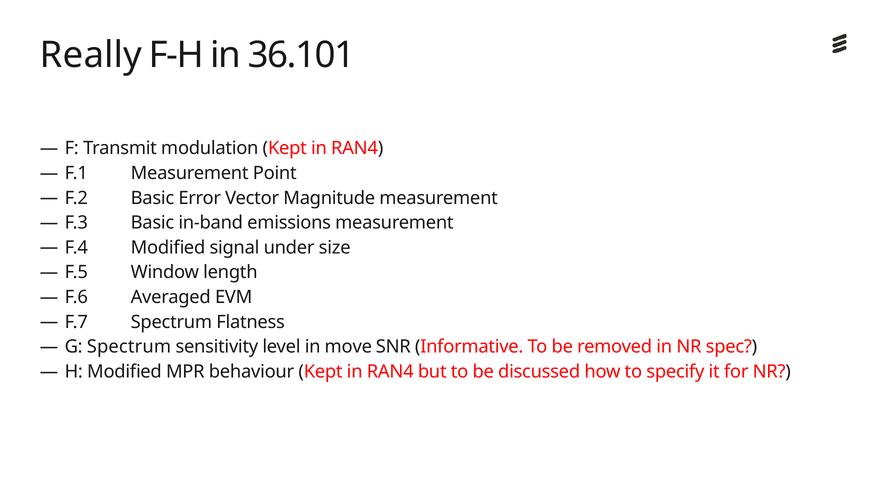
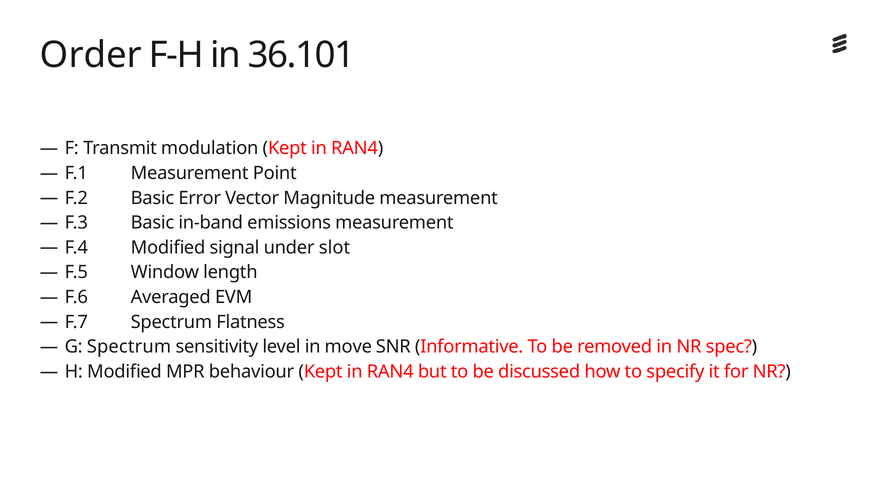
Really: Really -> Order
size: size -> slot
